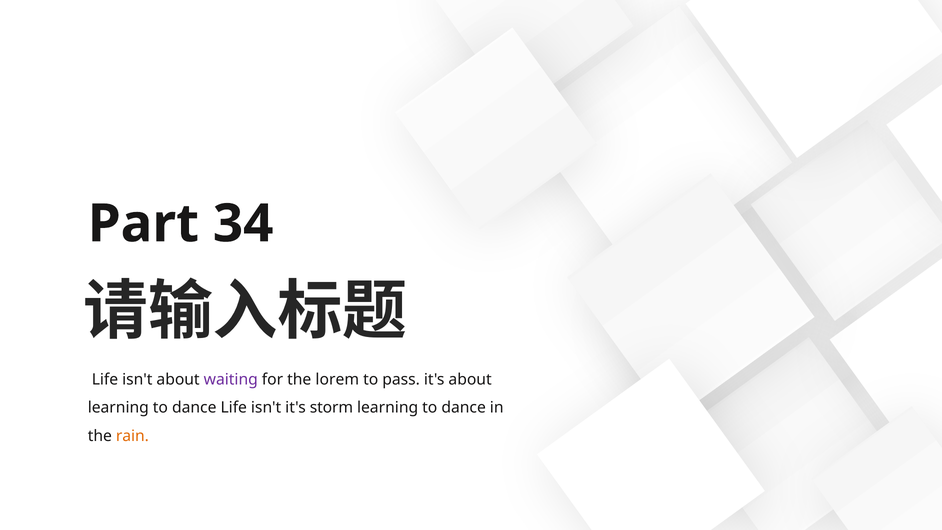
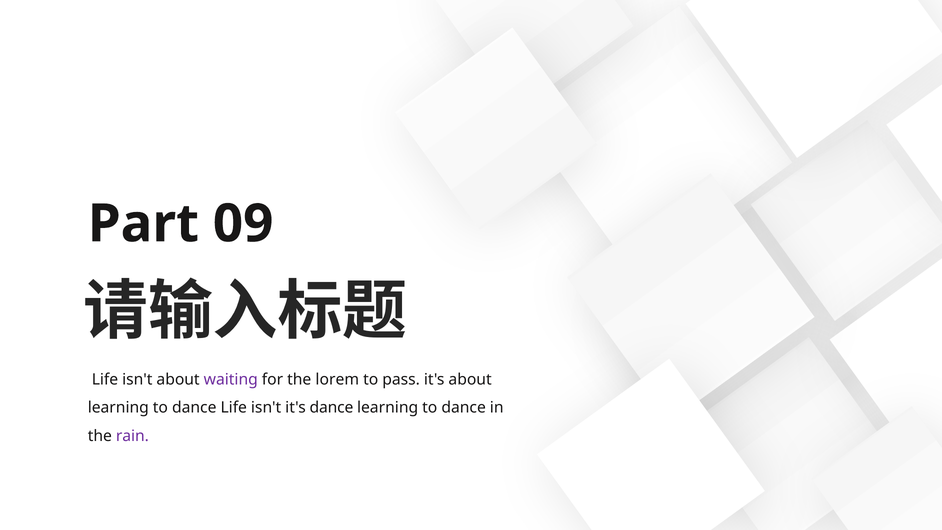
34: 34 -> 09
it's storm: storm -> dance
rain colour: orange -> purple
